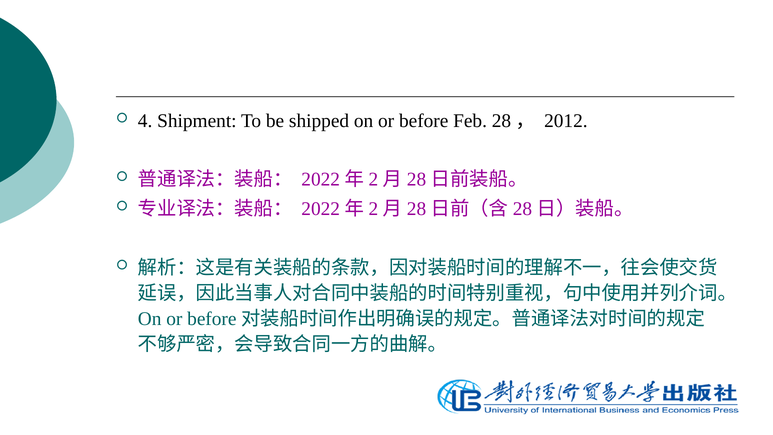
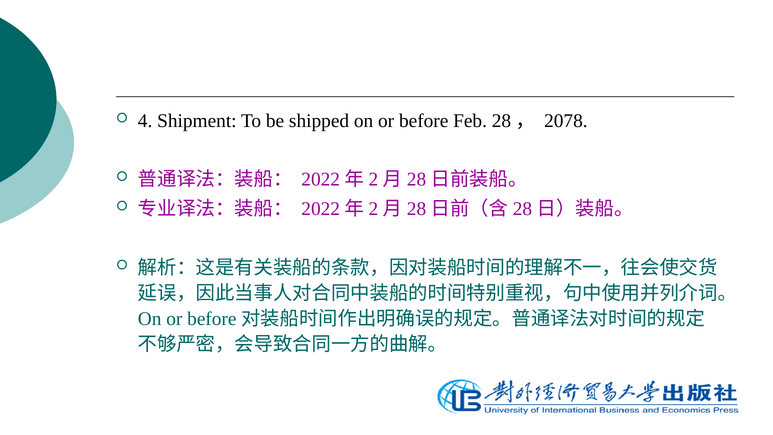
2012: 2012 -> 2078
